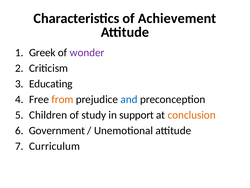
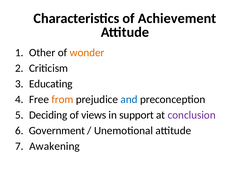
Greek: Greek -> Other
wonder colour: purple -> orange
Children: Children -> Deciding
study: study -> views
conclusion colour: orange -> purple
Curriculum: Curriculum -> Awakening
